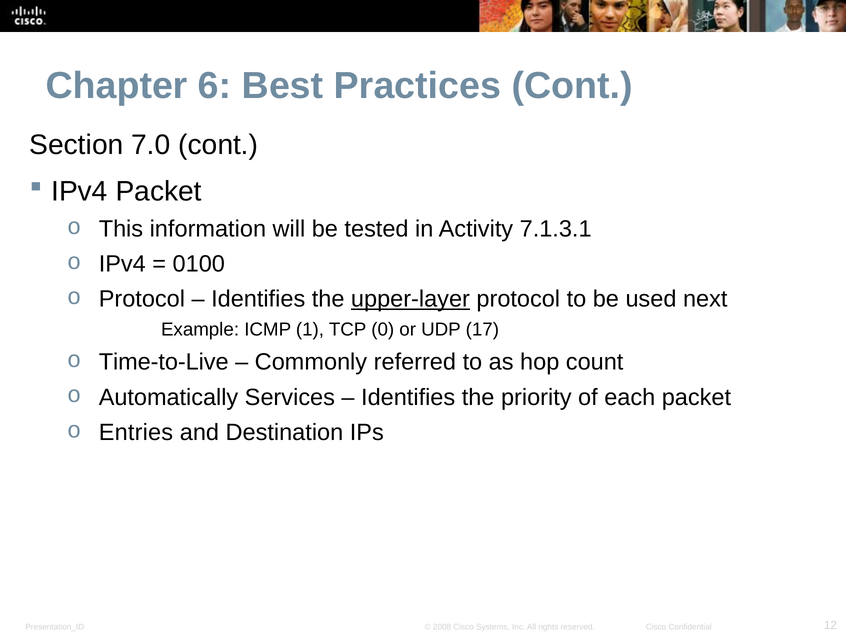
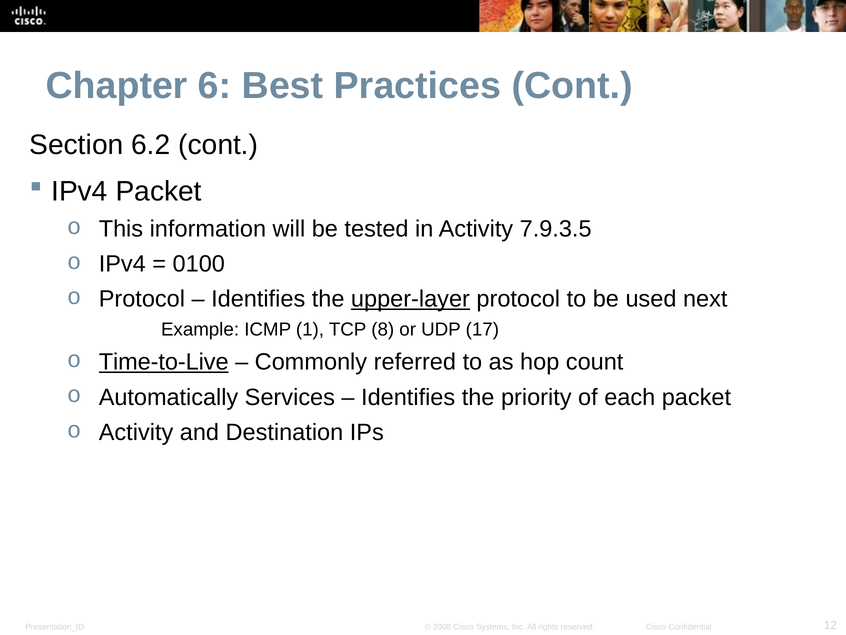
7.0: 7.0 -> 6.2
7.1.3.1: 7.1.3.1 -> 7.9.3.5
0: 0 -> 8
Time-to-Live underline: none -> present
Entries at (136, 432): Entries -> Activity
